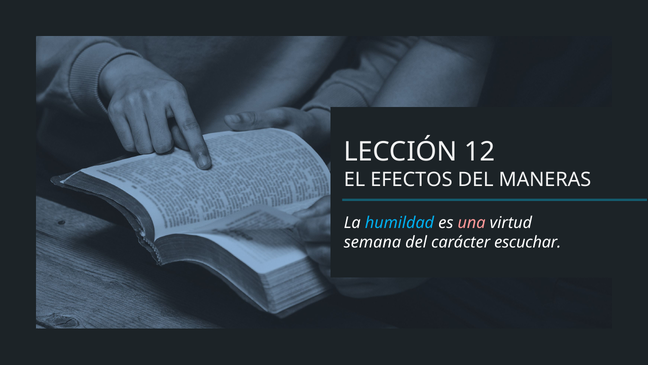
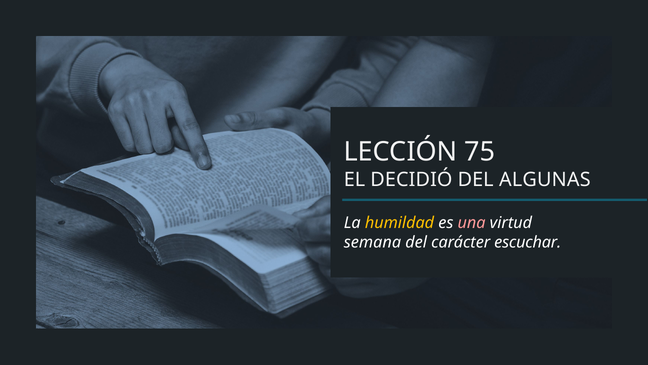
12: 12 -> 75
EFECTOS: EFECTOS -> DECIDIÓ
MANERAS: MANERAS -> ALGUNAS
humildad colour: light blue -> yellow
